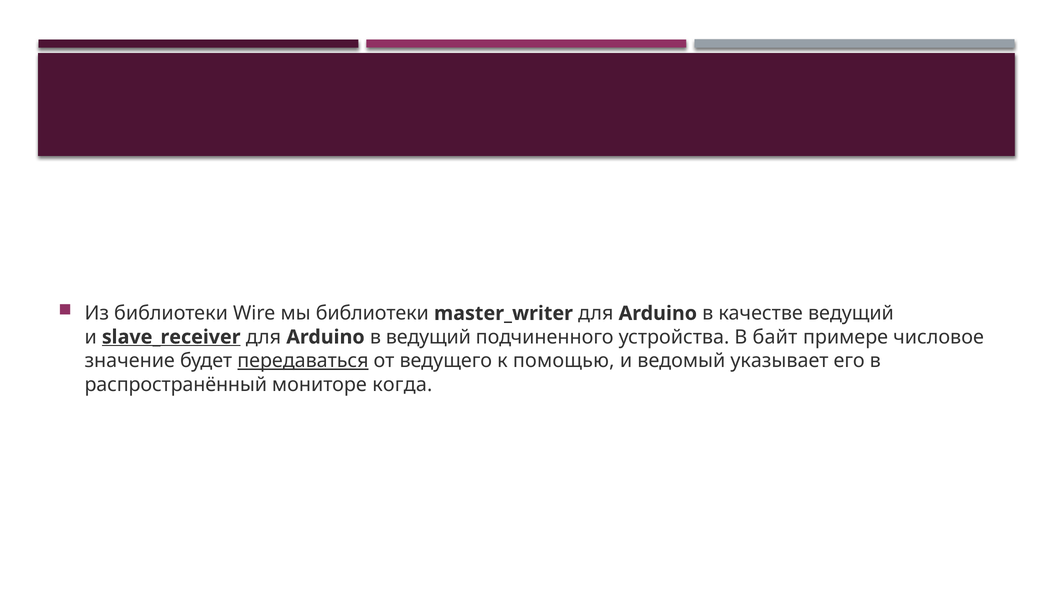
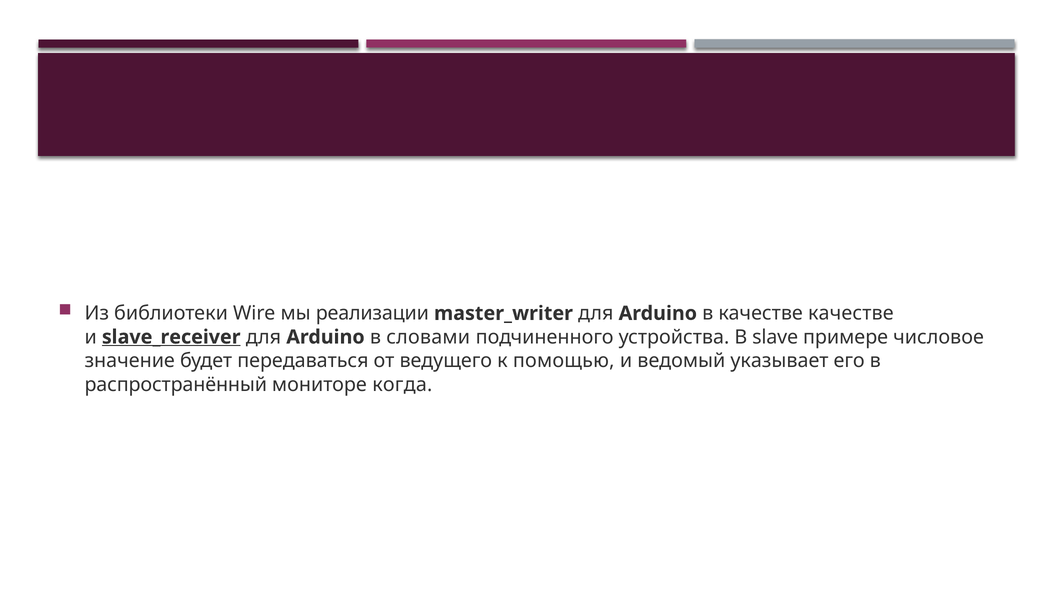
мы библиотеки: библиотеки -> реализации
качестве ведущий: ведущий -> качестве
в ведущий: ведущий -> словами
байт: байт -> slave
передаваться underline: present -> none
